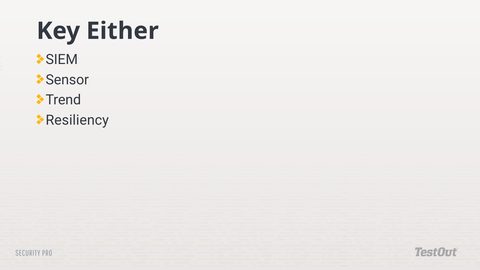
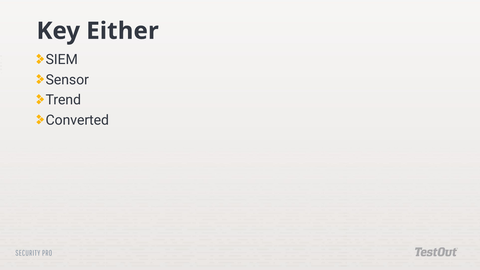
Resiliency: Resiliency -> Converted
